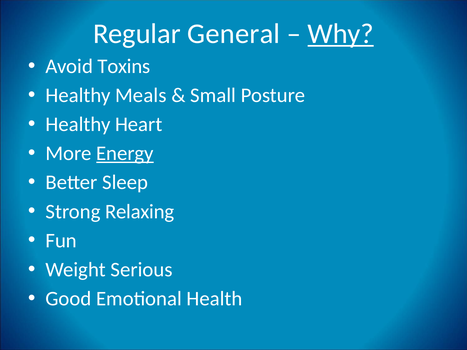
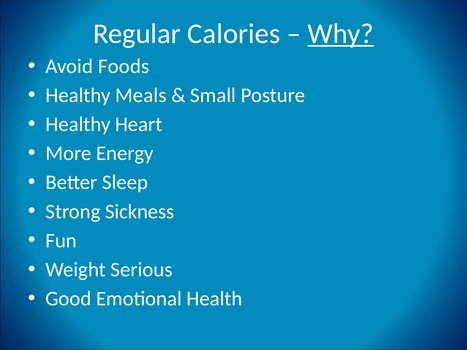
General: General -> Calories
Toxins: Toxins -> Foods
Energy underline: present -> none
Relaxing: Relaxing -> Sickness
